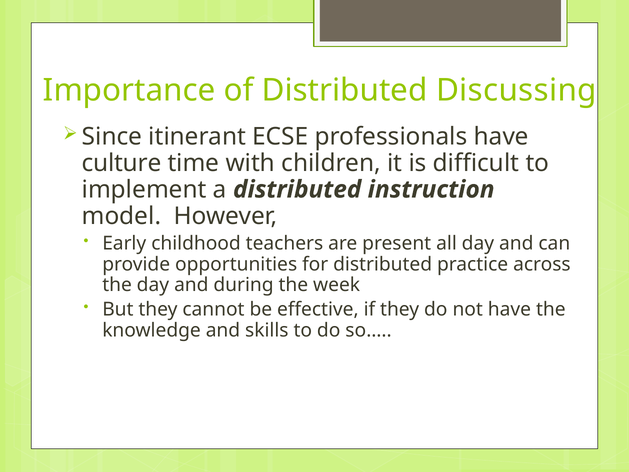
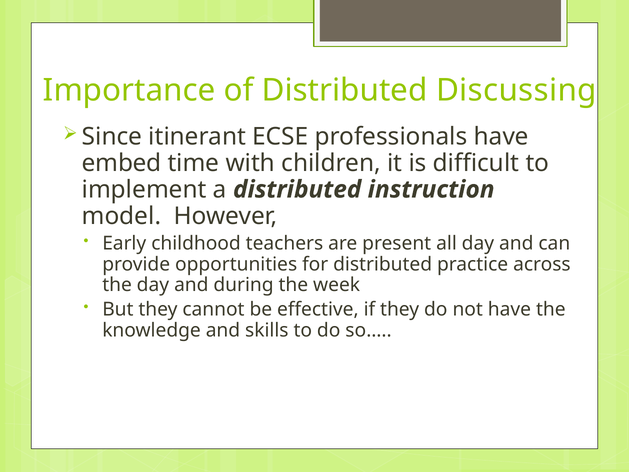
culture: culture -> embed
